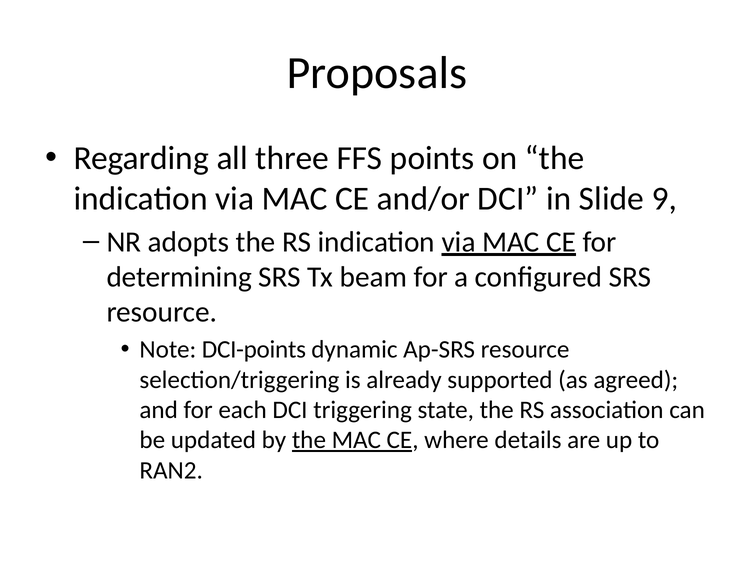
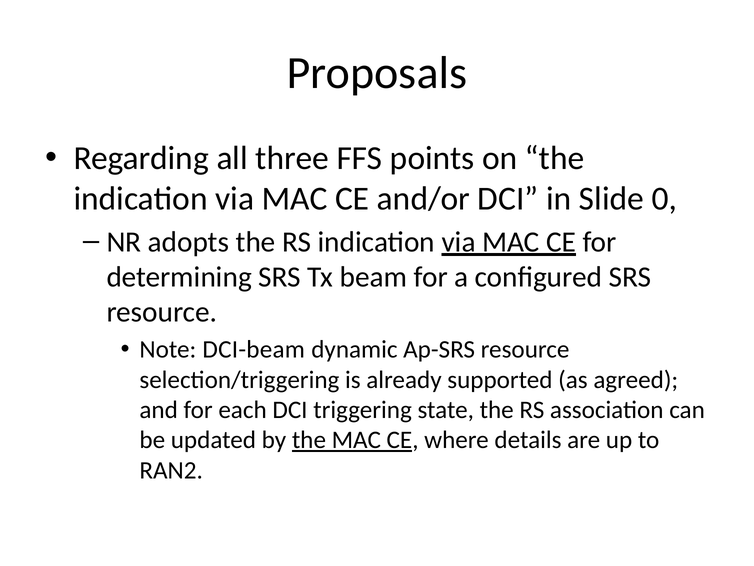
9: 9 -> 0
DCI-points: DCI-points -> DCI-beam
